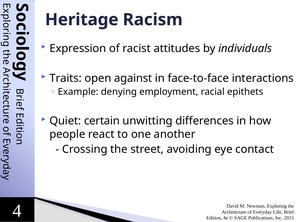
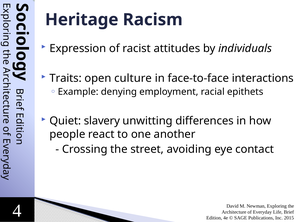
against: against -> culture
certain: certain -> slavery
